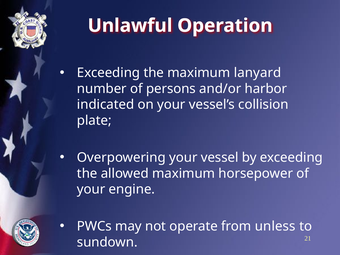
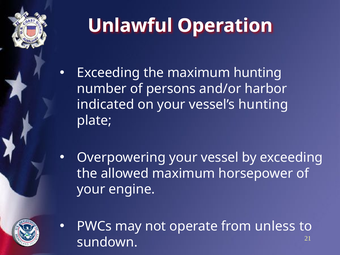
maximum lanyard: lanyard -> hunting
vessel’s collision: collision -> hunting
